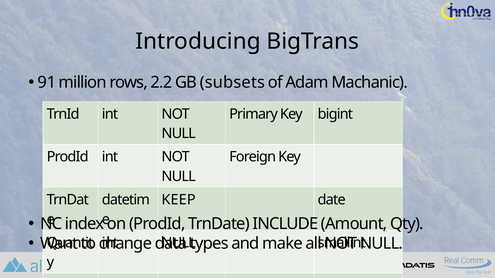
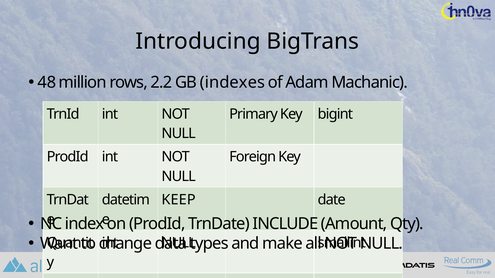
91: 91 -> 48
subsets: subsets -> indexes
